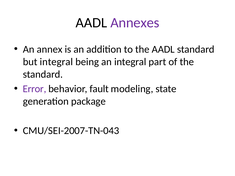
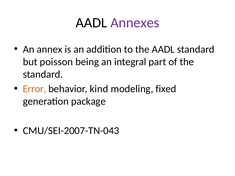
but integral: integral -> poisson
Error colour: purple -> orange
fault: fault -> kind
state: state -> fixed
